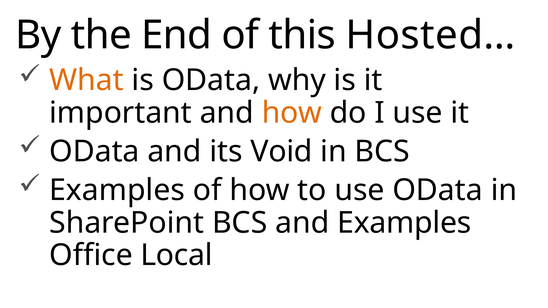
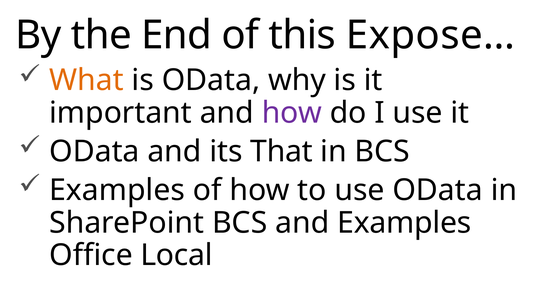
Hosted…: Hosted… -> Expose…
how at (292, 113) colour: orange -> purple
Void: Void -> That
